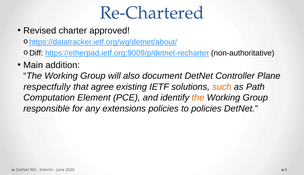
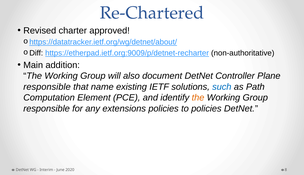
respectfully at (47, 87): respectfully -> responsible
agree: agree -> name
such colour: orange -> blue
